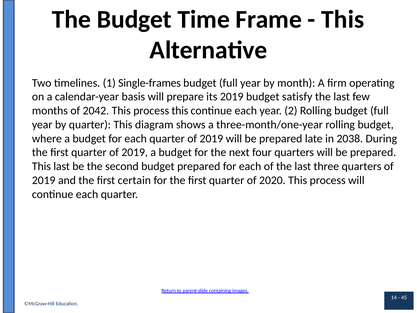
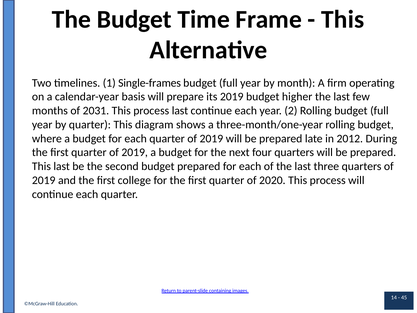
satisfy: satisfy -> higher
2042: 2042 -> 2031
process this: this -> last
2038: 2038 -> 2012
certain: certain -> college
